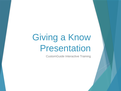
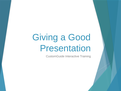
Know: Know -> Good
